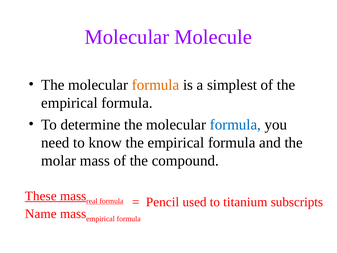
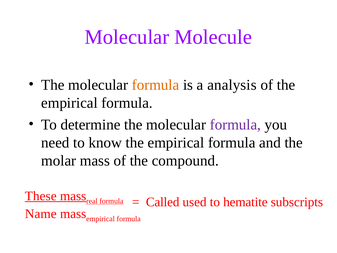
simplest: simplest -> analysis
formula at (235, 124) colour: blue -> purple
Pencil: Pencil -> Called
titanium: titanium -> hematite
